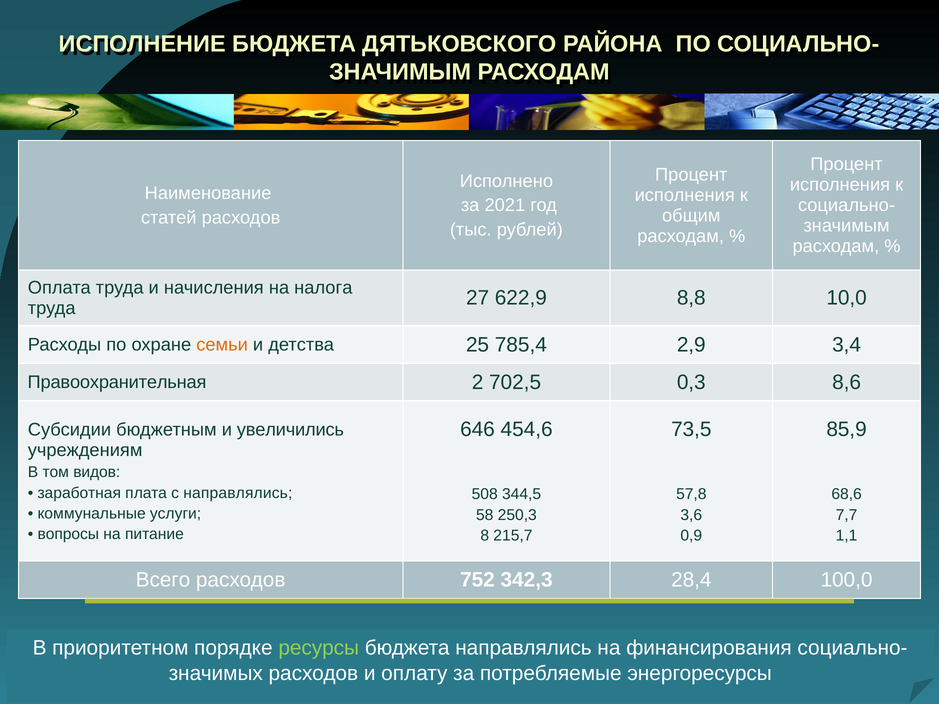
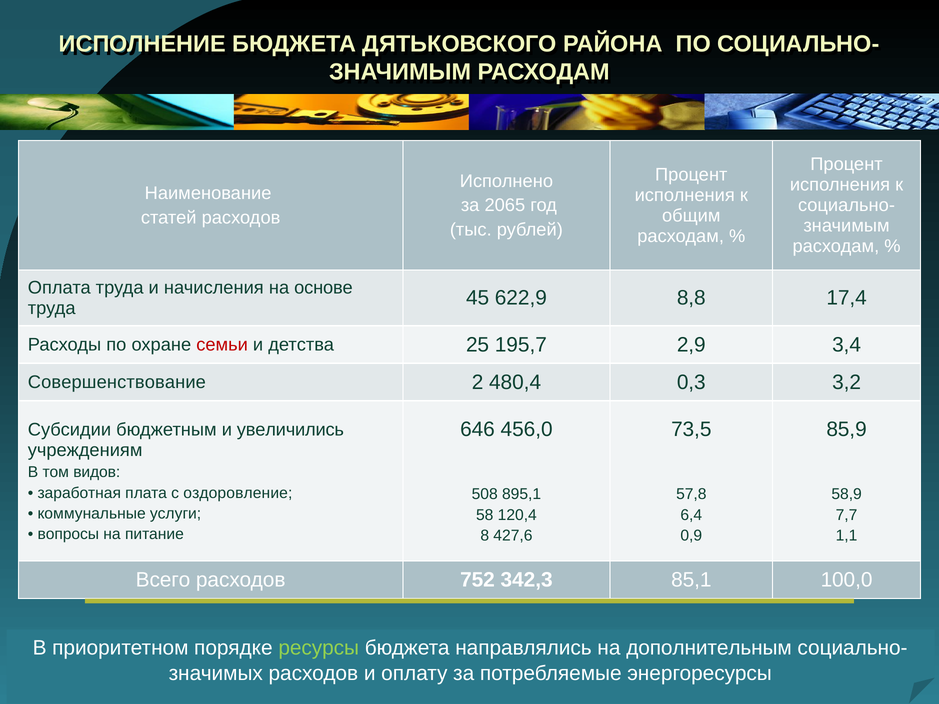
2021: 2021 -> 2065
налога: налога -> основе
27: 27 -> 45
10,0: 10,0 -> 17,4
семьи colour: orange -> red
785,4: 785,4 -> 195,7
Правоохранительная: Правоохранительная -> Совершенствование
702,5: 702,5 -> 480,4
8,6: 8,6 -> 3,2
454,6: 454,6 -> 456,0
с направлялись: направлялись -> оздоровление
344,5: 344,5 -> 895,1
68,6: 68,6 -> 58,9
250,3: 250,3 -> 120,4
3,6: 3,6 -> 6,4
215,7: 215,7 -> 427,6
28,4: 28,4 -> 85,1
финансирования: финансирования -> дополнительным
